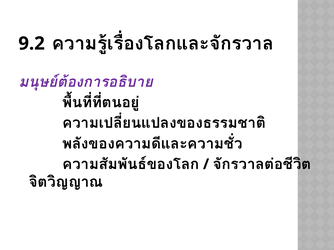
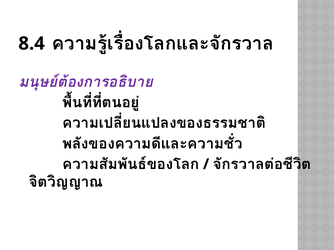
9.2: 9.2 -> 8.4
